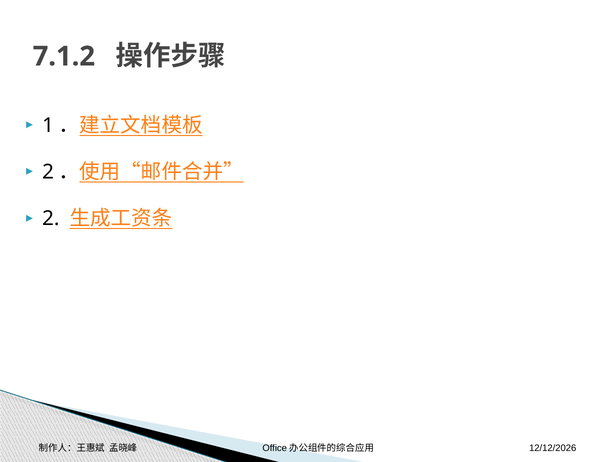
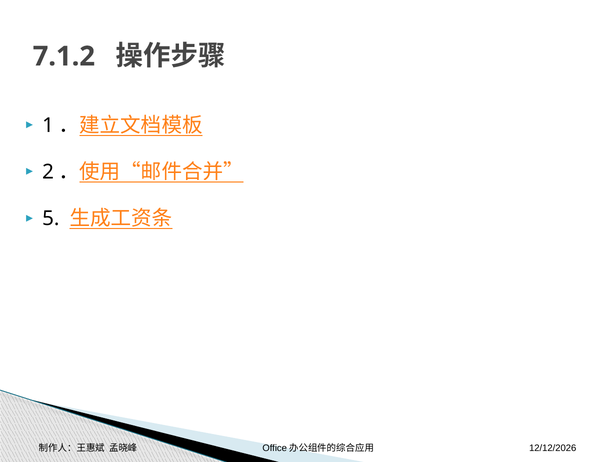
2 at (51, 219): 2 -> 5
